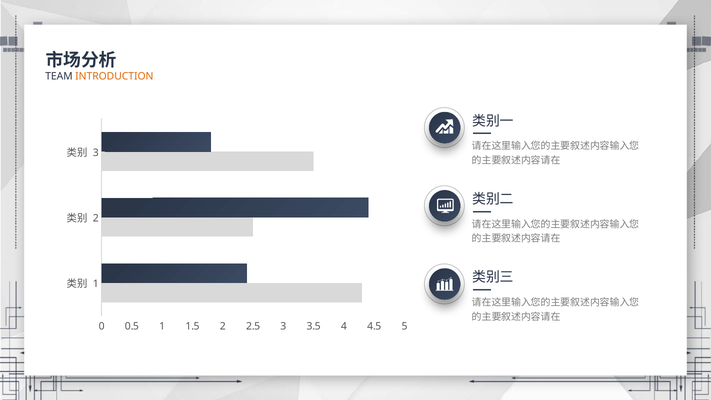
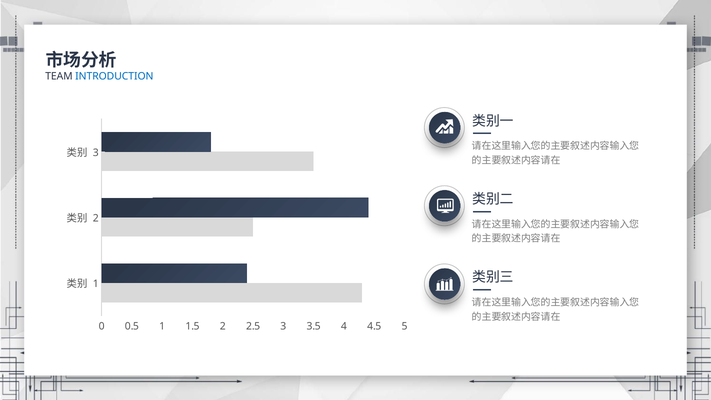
INTRODUCTION colour: orange -> blue
